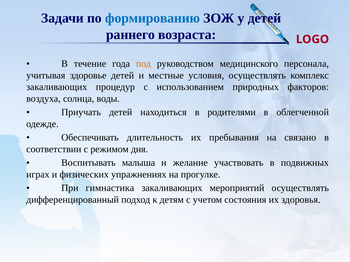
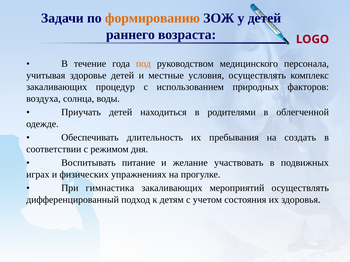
формированию colour: blue -> orange
связано: связано -> создать
малыша: малыша -> питание
